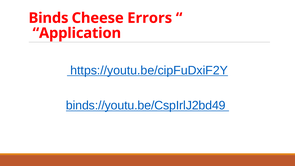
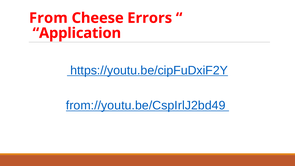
Binds: Binds -> From
binds://youtu.be/CspIrlJ2bd49: binds://youtu.be/CspIrlJ2bd49 -> from://youtu.be/CspIrlJ2bd49
